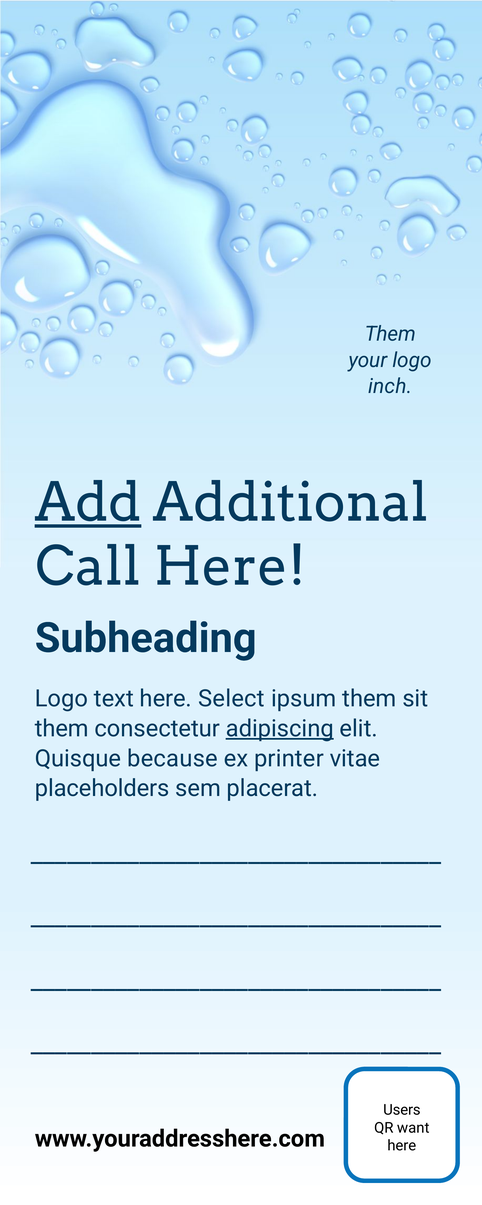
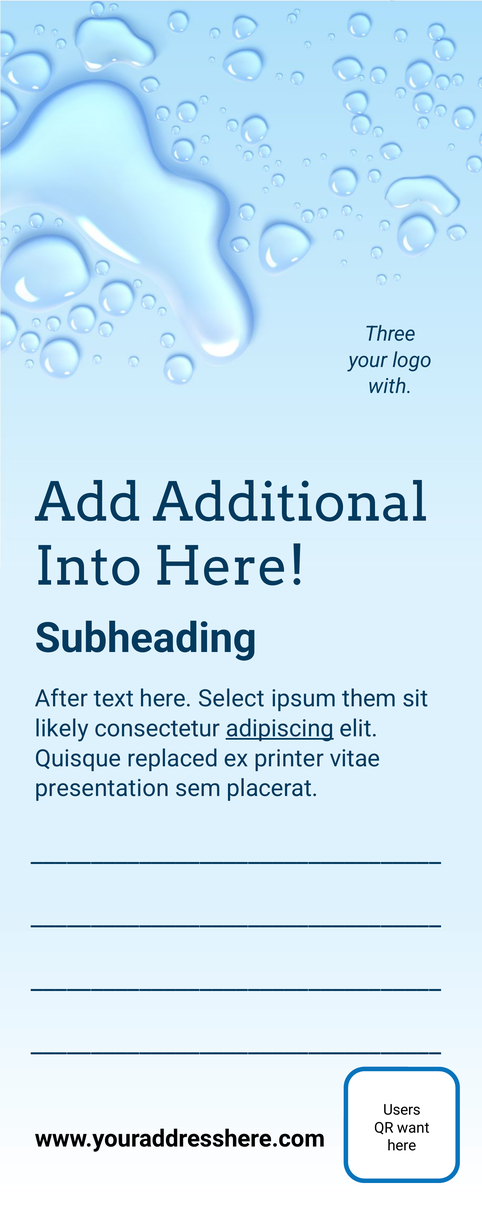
Them at (390, 334): Them -> Three
inch: inch -> with
Add underline: present -> none
Call: Call -> Into
Logo at (61, 699): Logo -> After
them at (62, 729): them -> likely
because: because -> replaced
placeholders: placeholders -> presentation
